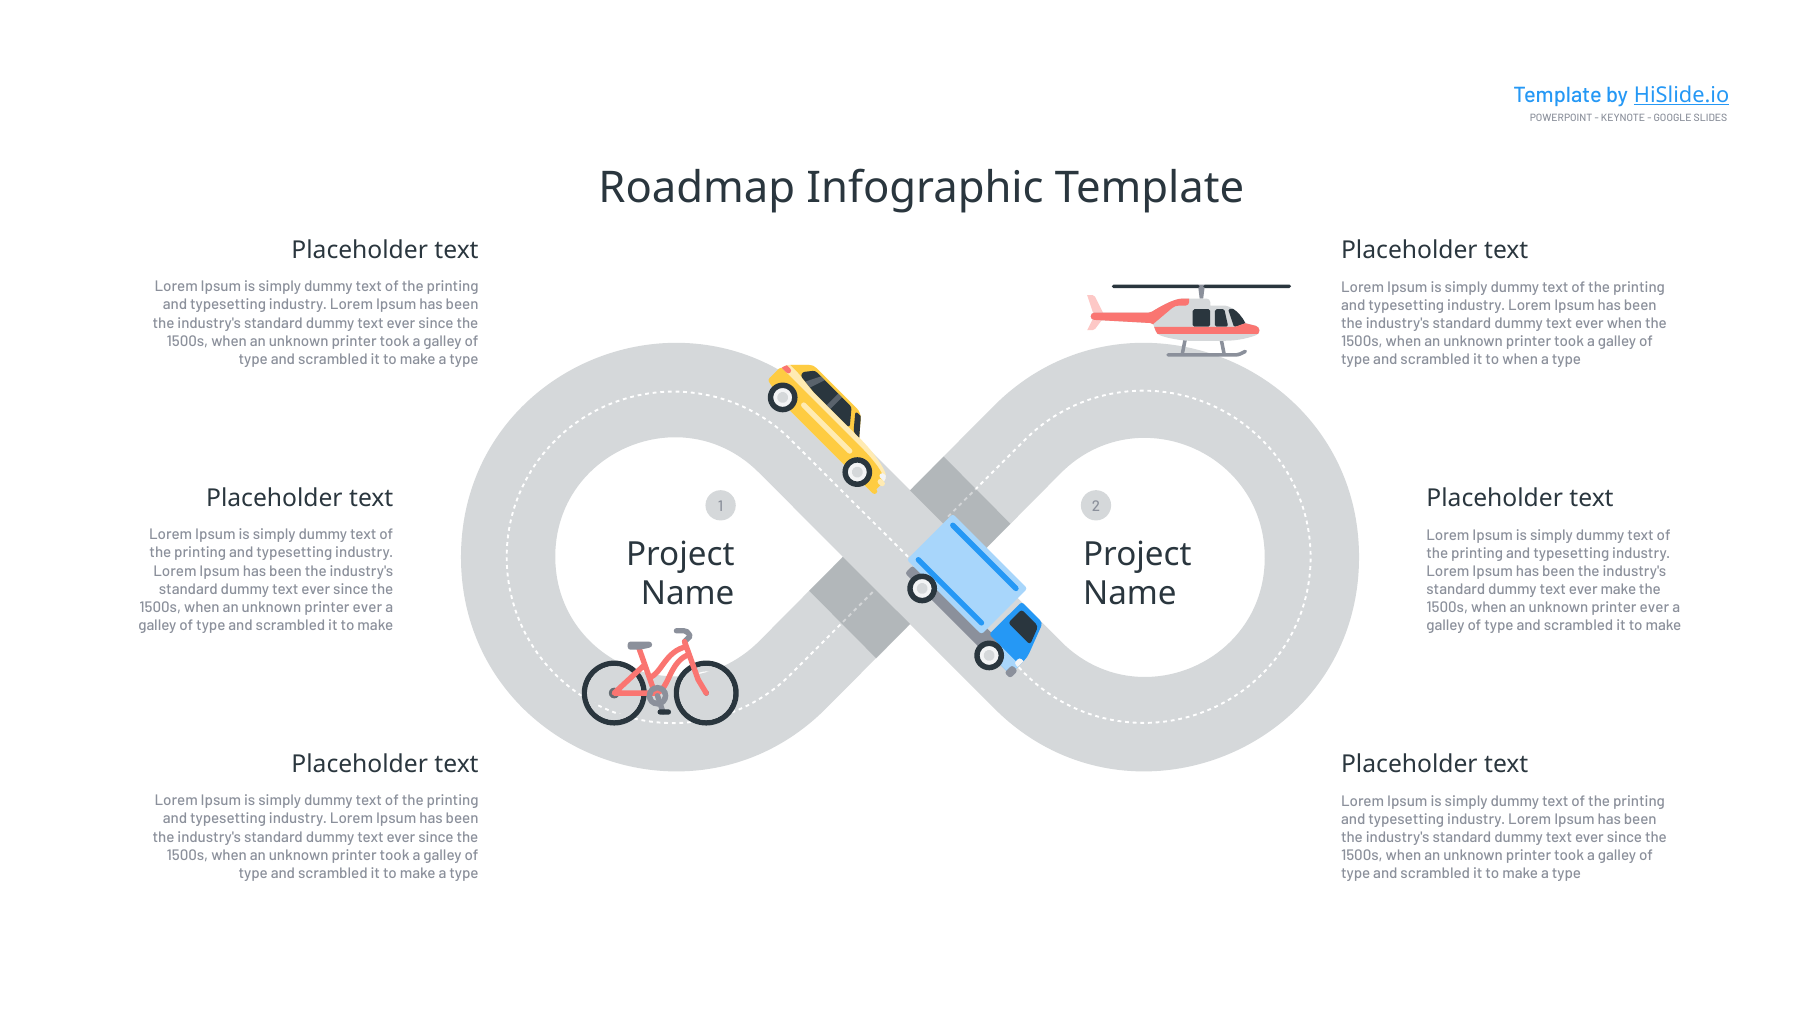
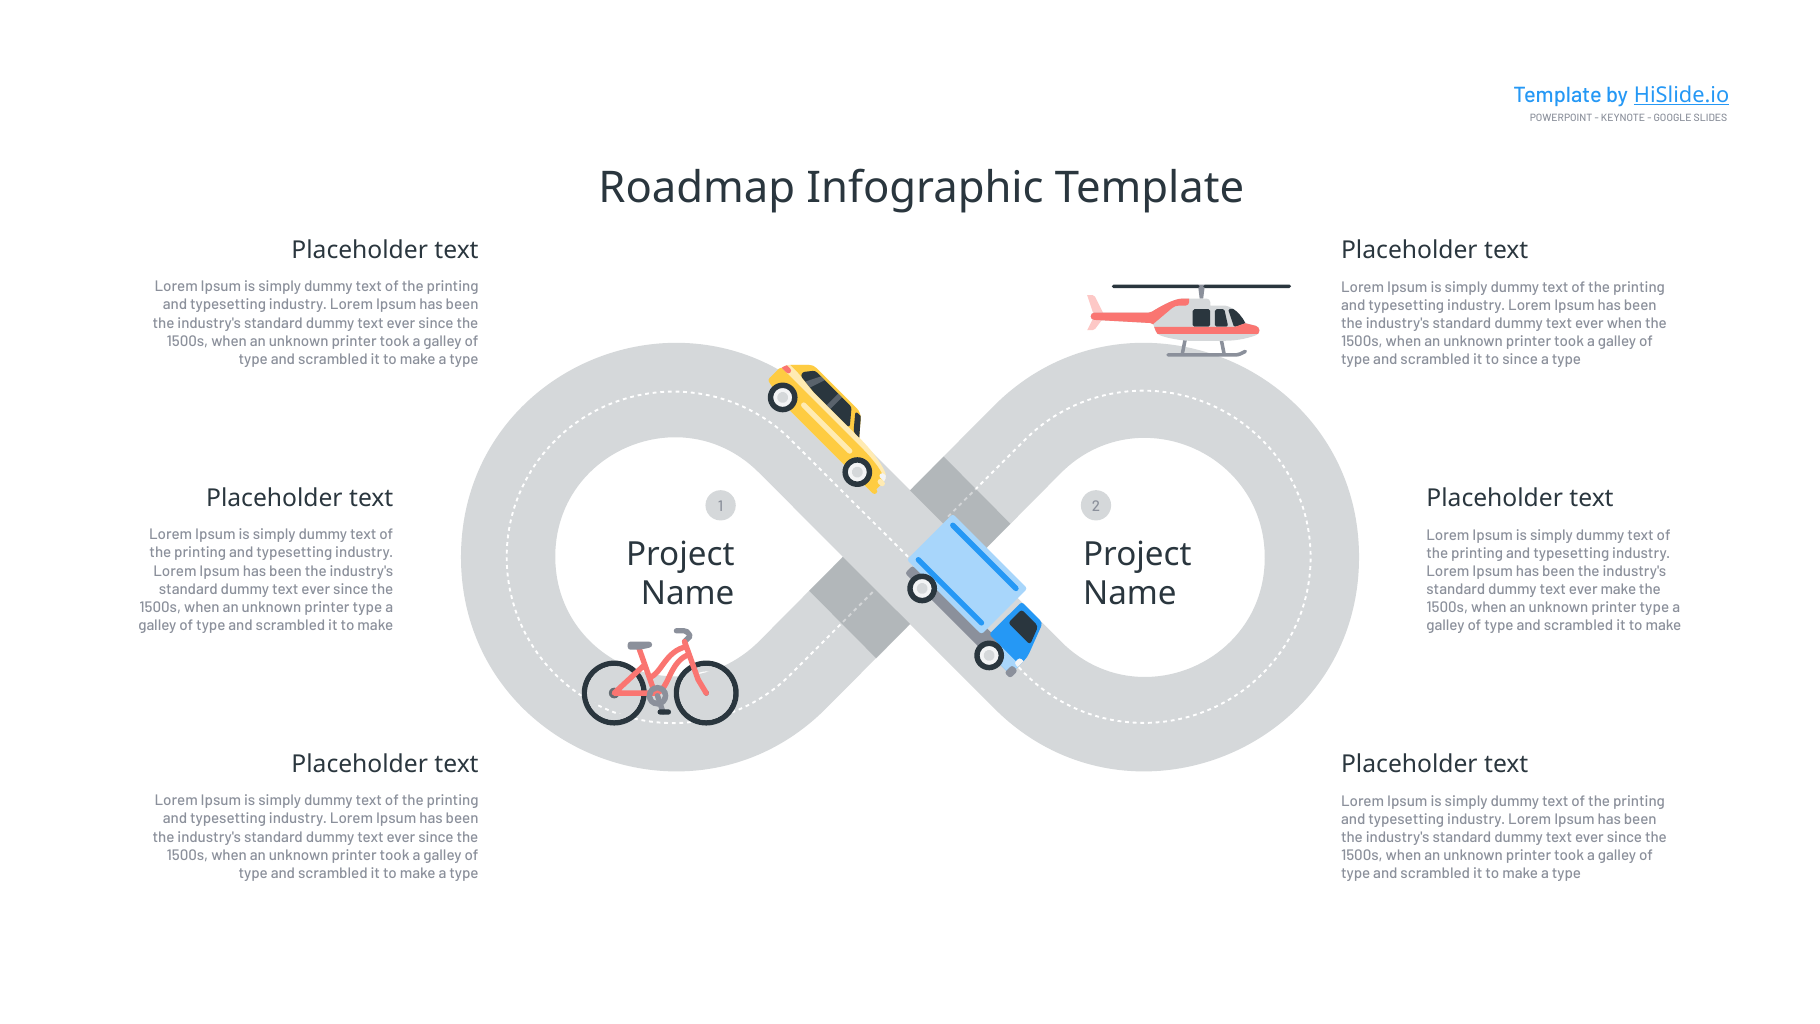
to when: when -> since
ever at (367, 607): ever -> type
ever at (1654, 608): ever -> type
